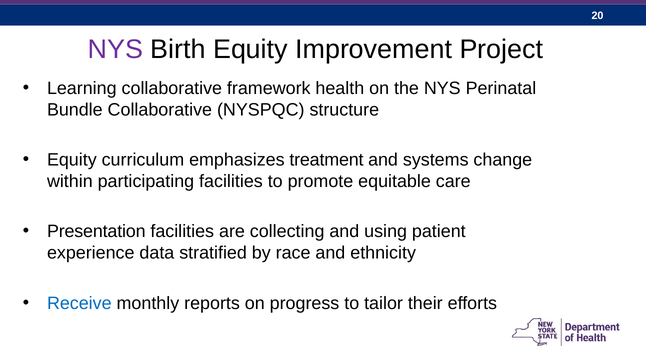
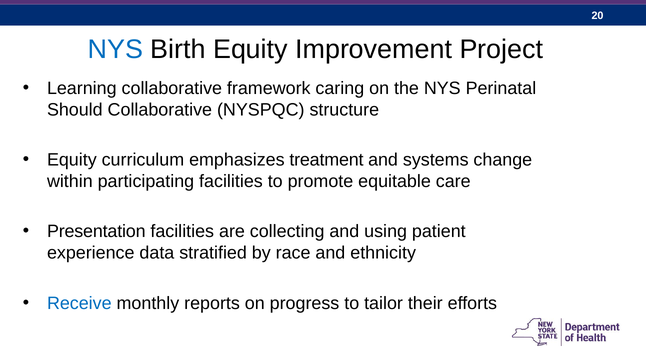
NYS at (115, 49) colour: purple -> blue
health: health -> caring
Bundle: Bundle -> Should
